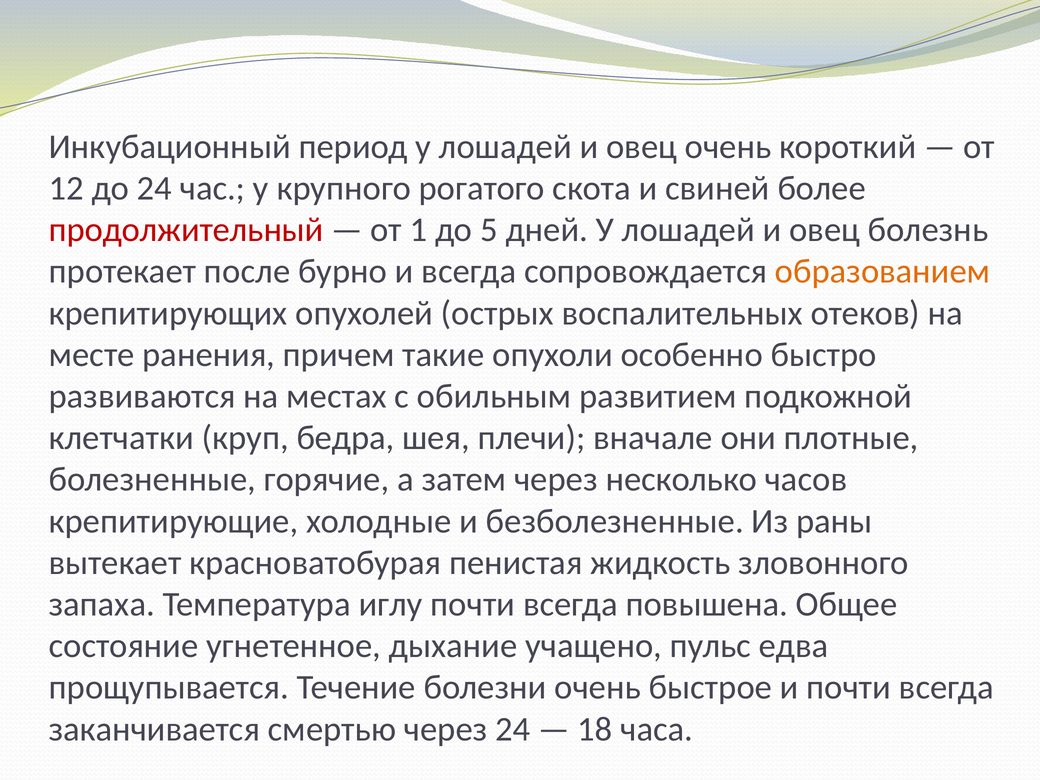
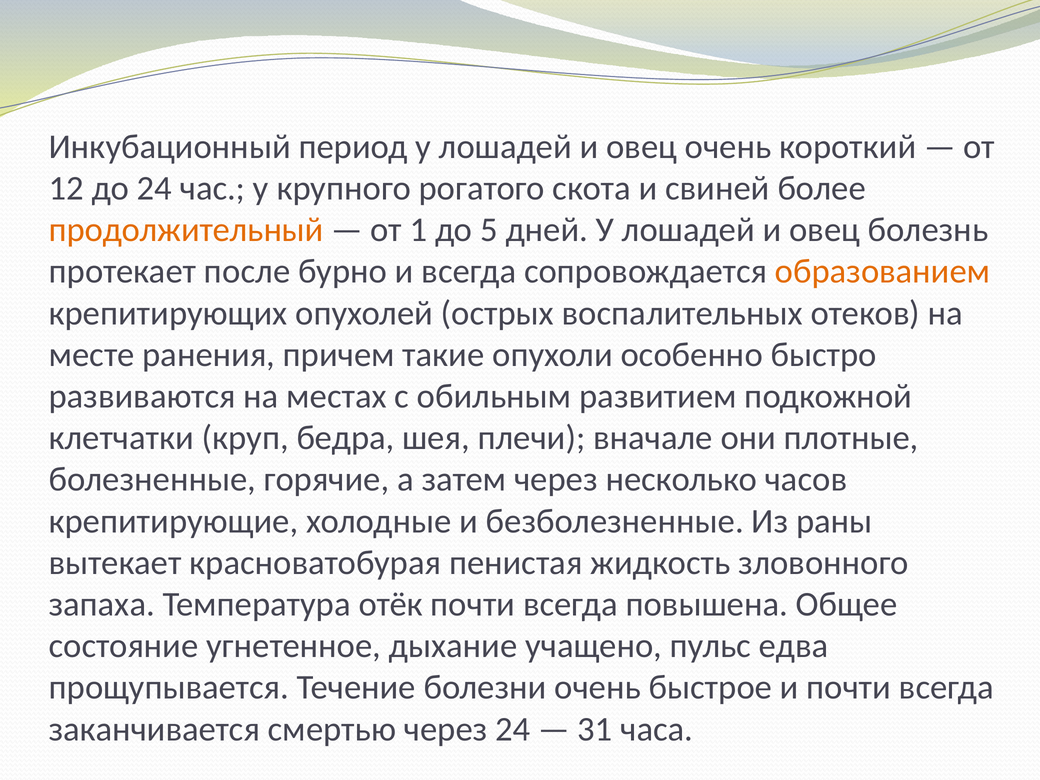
продолжительный colour: red -> orange
иглу: иглу -> отёк
18: 18 -> 31
